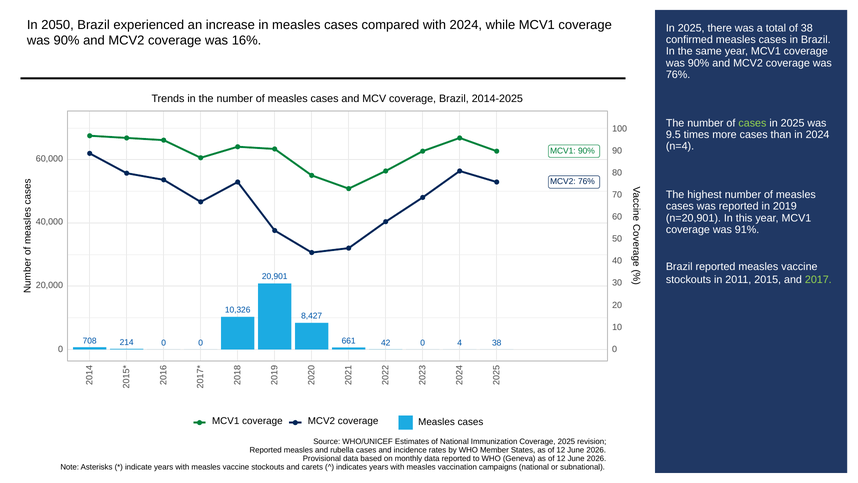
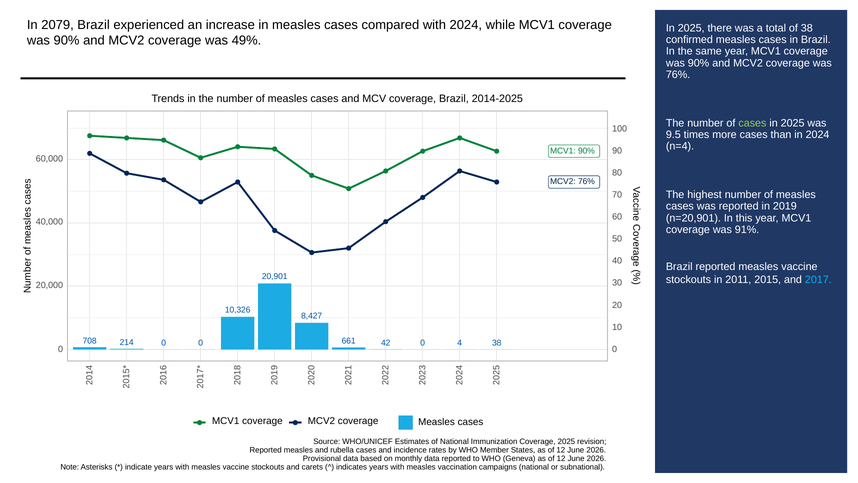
2050: 2050 -> 2079
16%: 16% -> 49%
2017 colour: light green -> light blue
